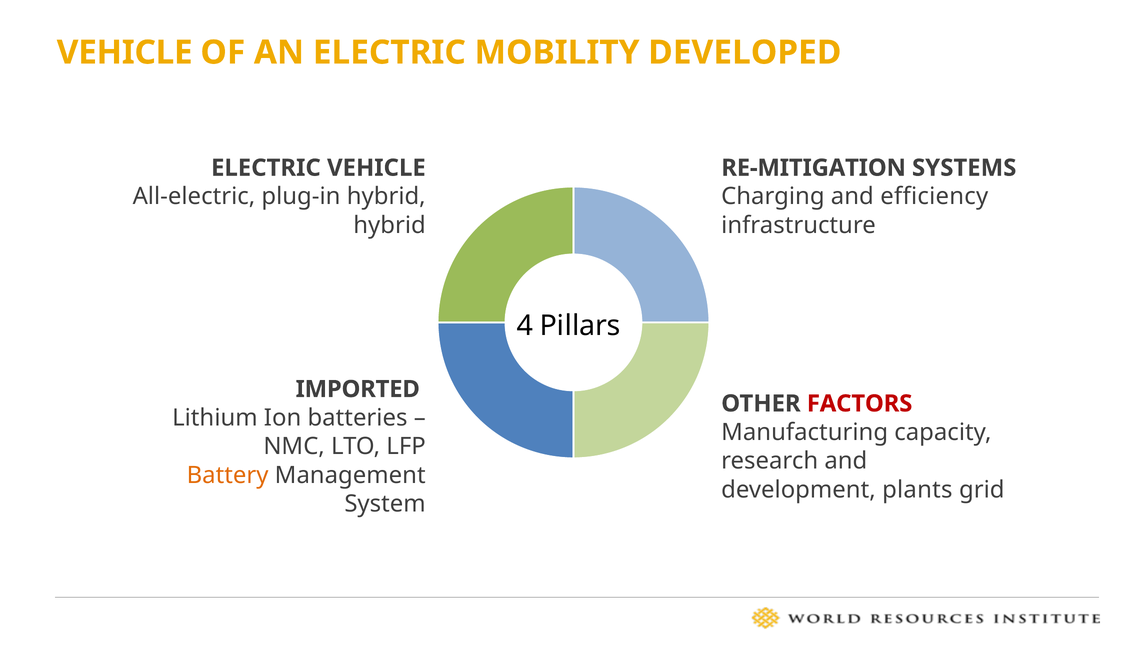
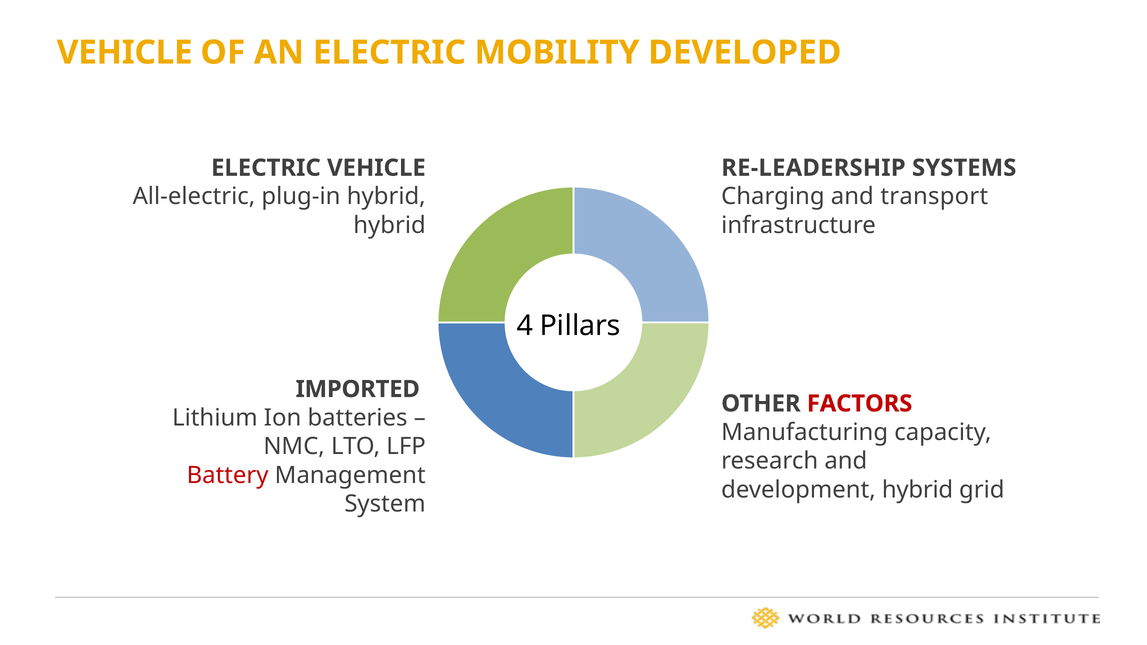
RE-MITIGATION: RE-MITIGATION -> RE-LEADERSHIP
efficiency: efficiency -> transport
Battery colour: orange -> red
development plants: plants -> hybrid
